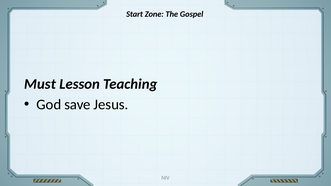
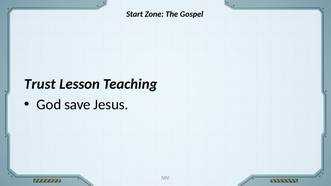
Must: Must -> Trust
